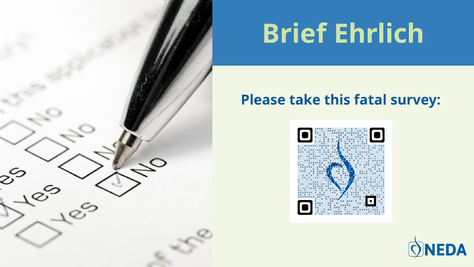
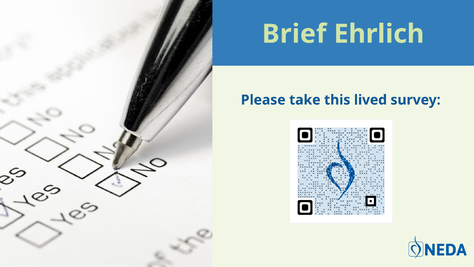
fatal: fatal -> lived
